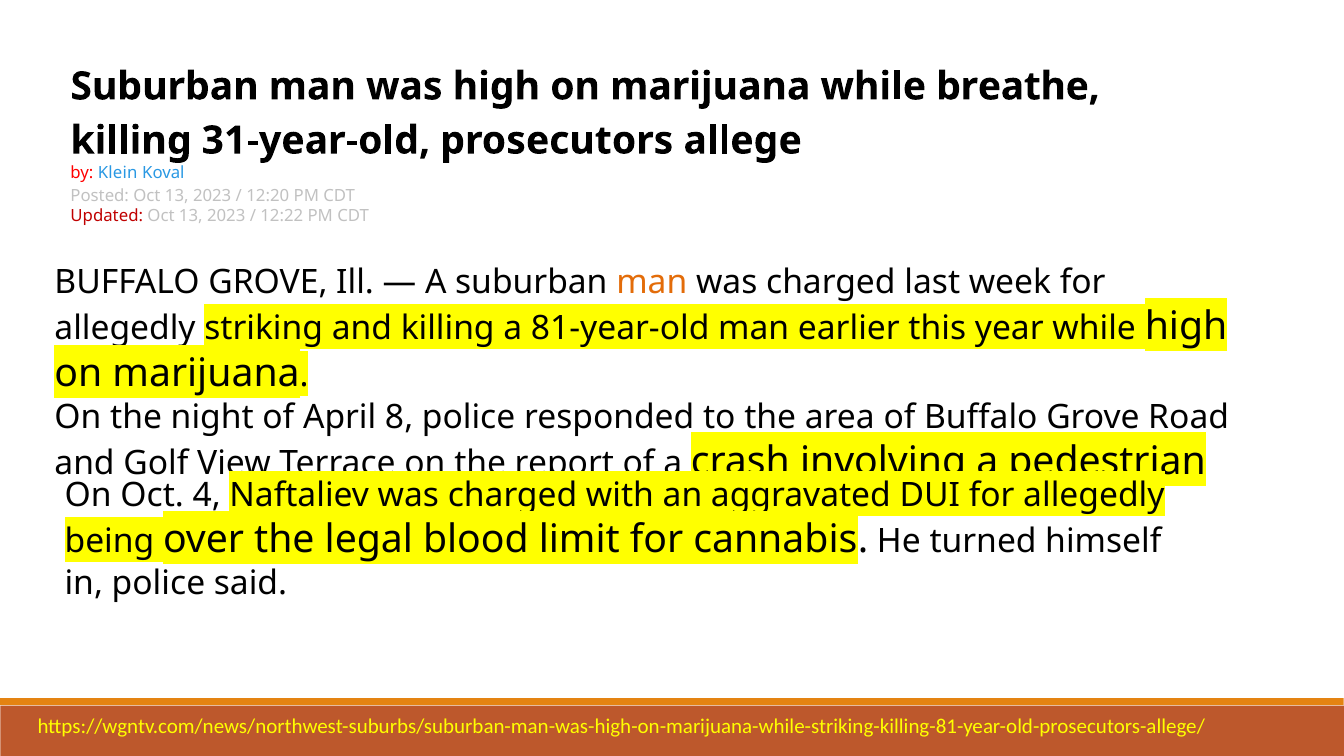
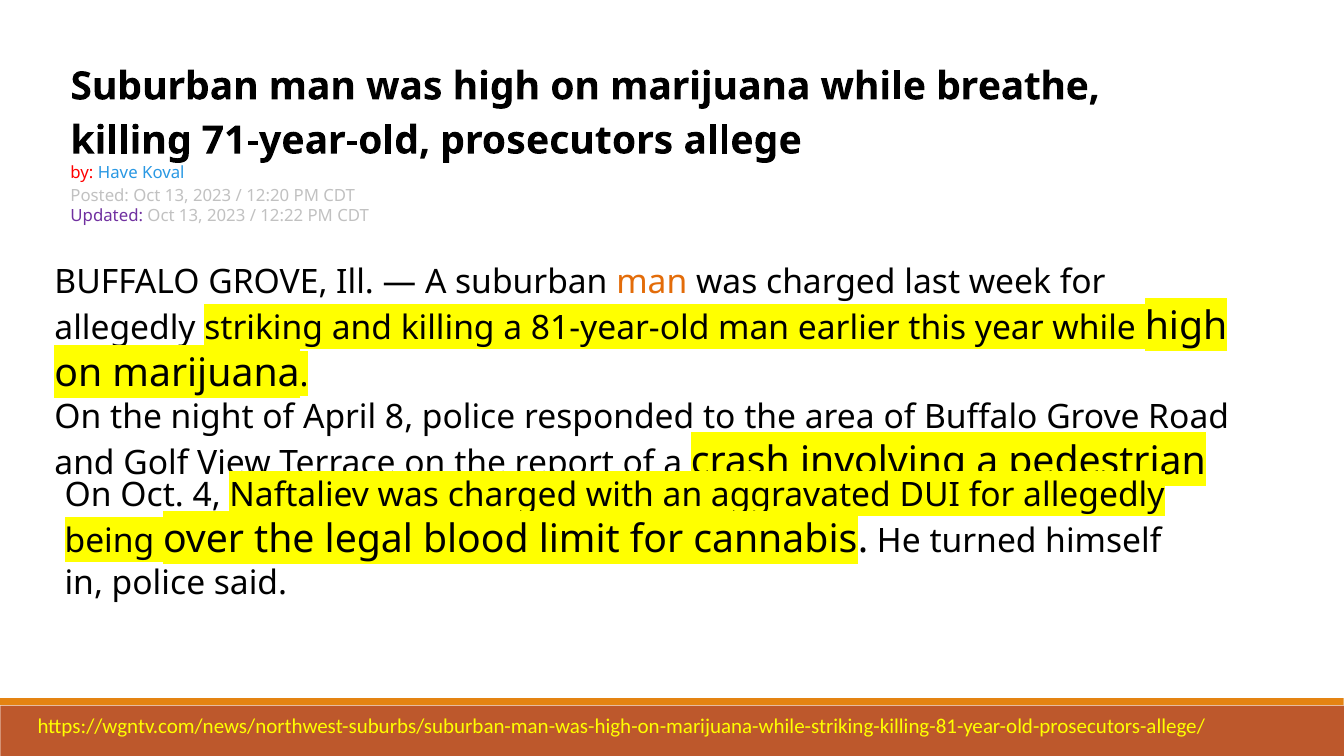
31-year-old: 31-year-old -> 71-year-old
Klein: Klein -> Have
Updated colour: red -> purple
